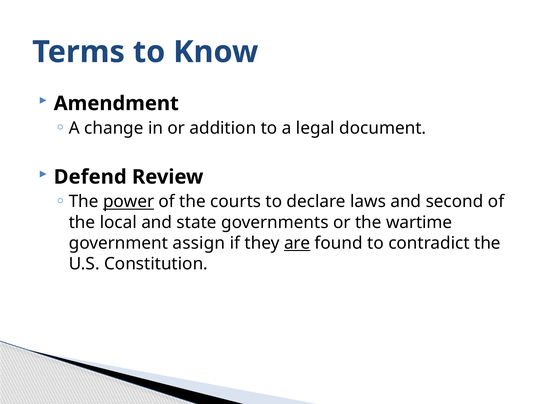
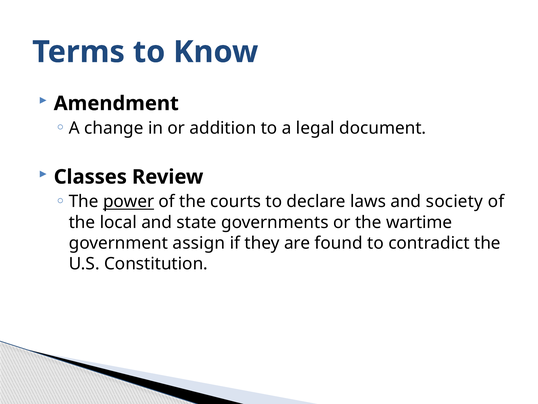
Defend: Defend -> Classes
second: second -> society
are underline: present -> none
